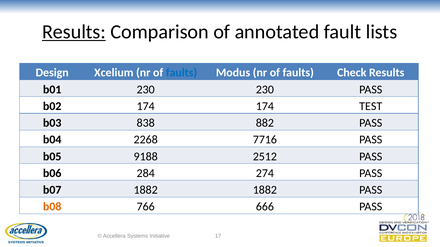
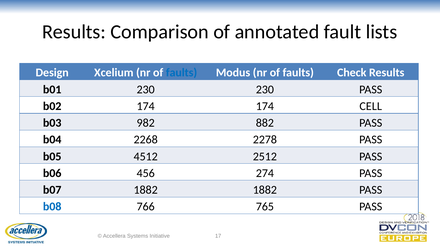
Results at (74, 32) underline: present -> none
TEST: TEST -> CELL
838: 838 -> 982
7716: 7716 -> 2278
9188: 9188 -> 4512
284: 284 -> 456
b08 colour: orange -> blue
666: 666 -> 765
